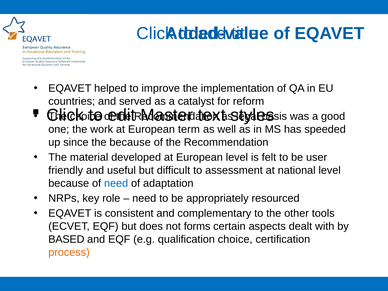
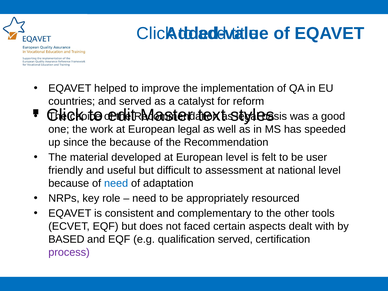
European term: term -> legal
forms: forms -> faced
qualification choice: choice -> served
process colour: orange -> purple
